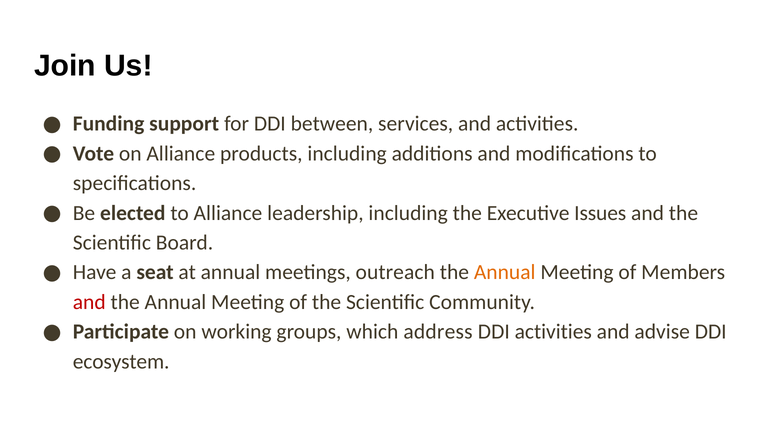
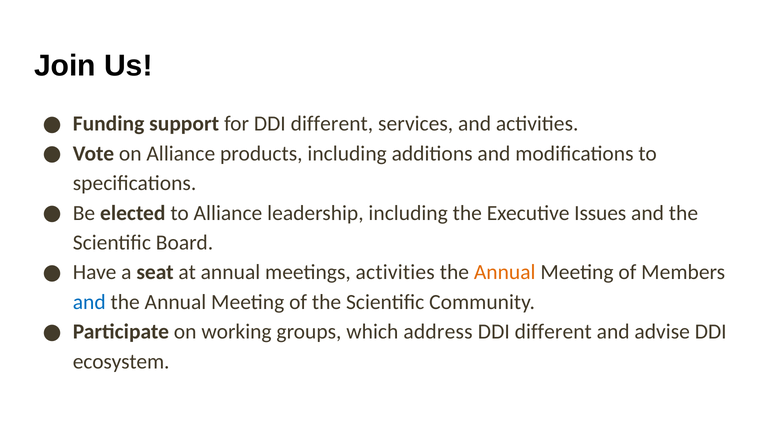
for DDI between: between -> different
meetings outreach: outreach -> activities
and at (89, 302) colour: red -> blue
activities at (553, 331): activities -> different
